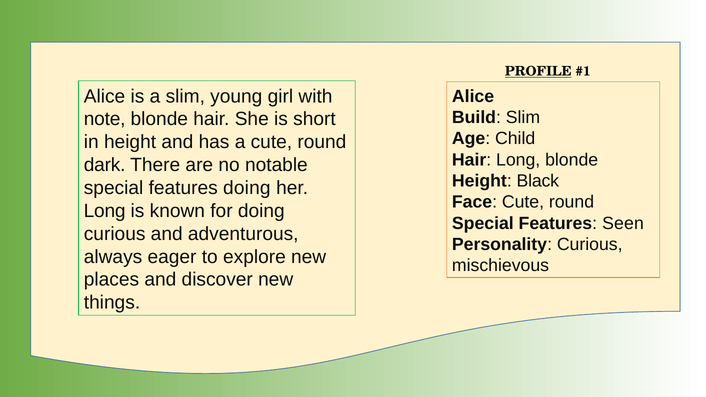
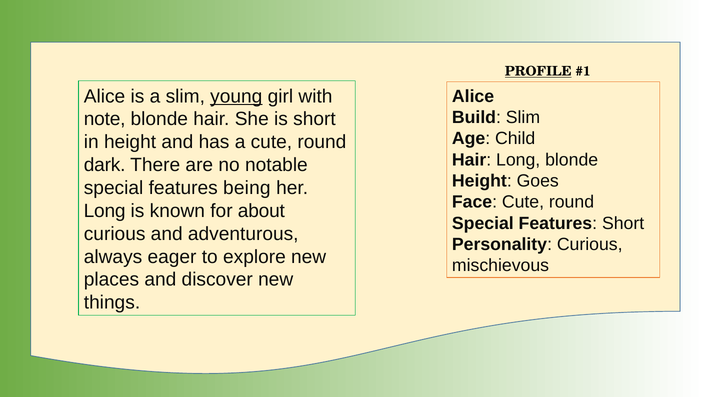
young underline: none -> present
Black: Black -> Goes
features doing: doing -> being
for doing: doing -> about
Features Seen: Seen -> Short
